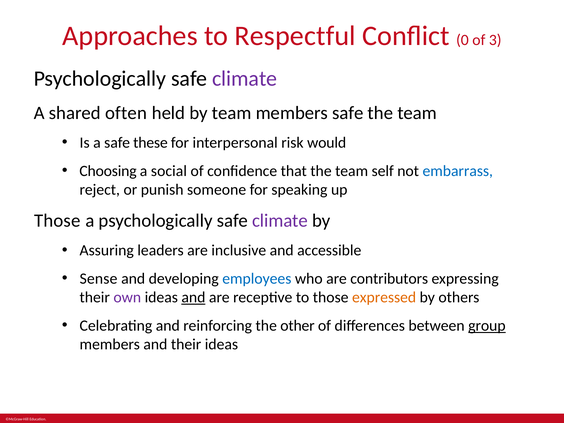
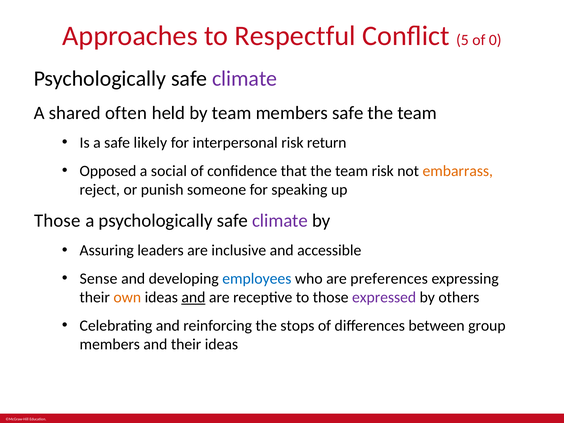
0: 0 -> 5
3: 3 -> 0
these: these -> likely
would: would -> return
Choosing: Choosing -> Opposed
team self: self -> risk
embarrass colour: blue -> orange
contributors: contributors -> preferences
own colour: purple -> orange
expressed colour: orange -> purple
other: other -> stops
group underline: present -> none
